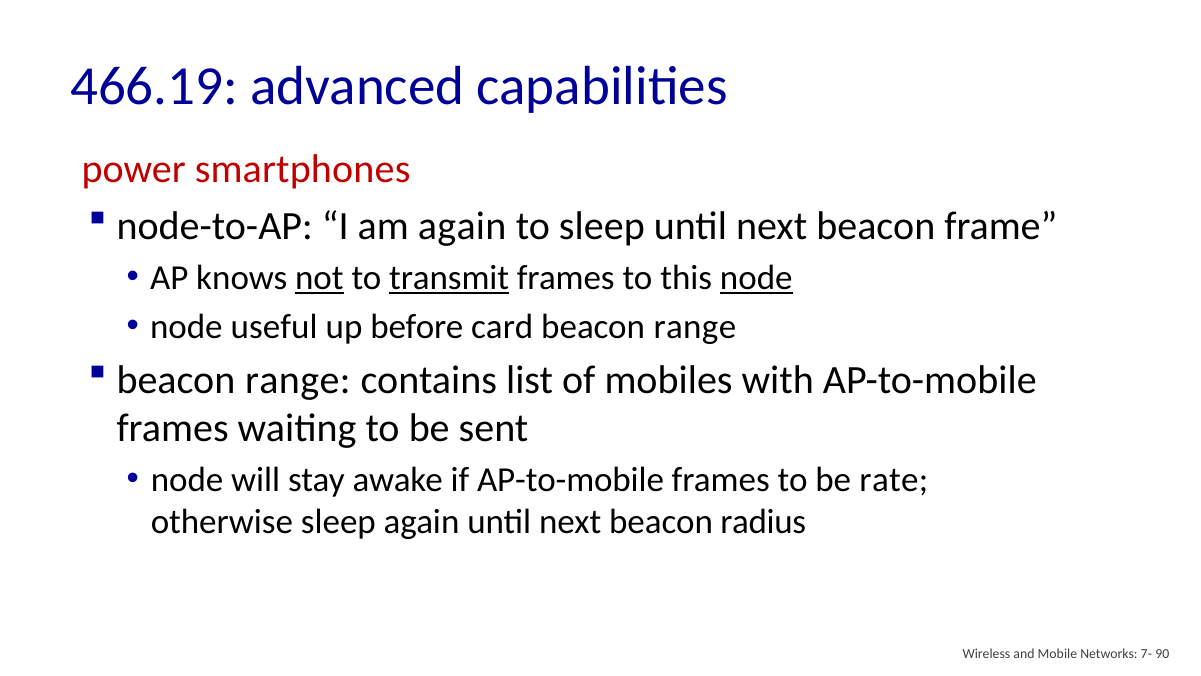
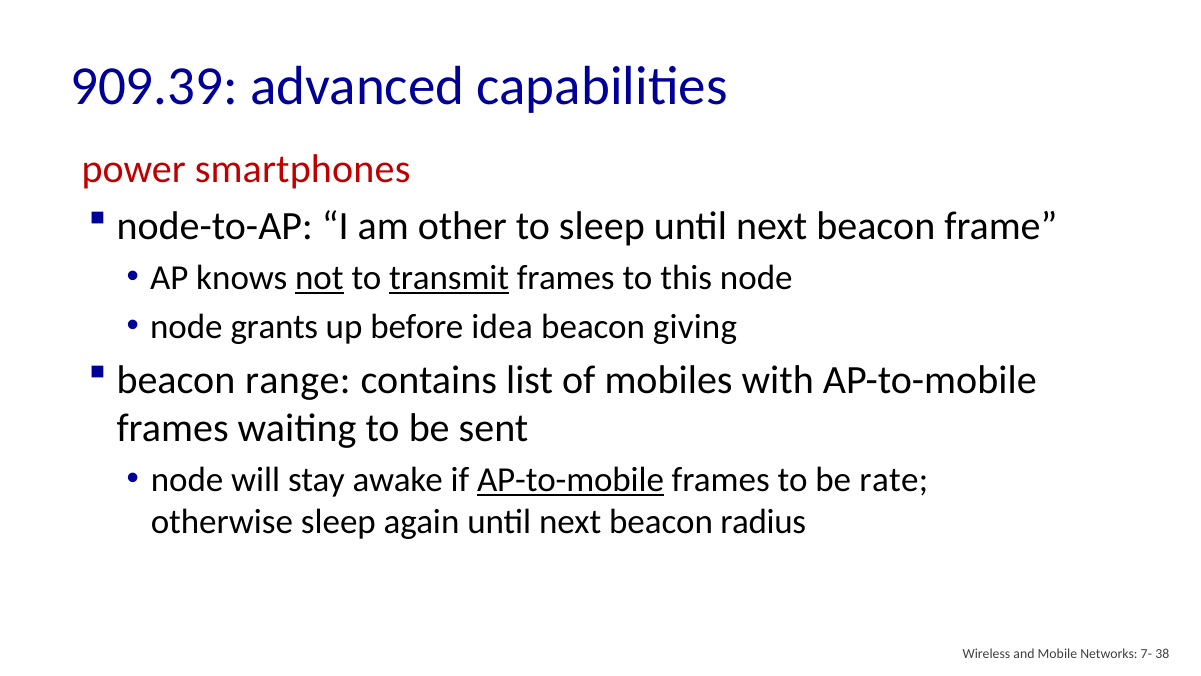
466.19: 466.19 -> 909.39
am again: again -> other
node at (756, 277) underline: present -> none
useful: useful -> grants
card: card -> idea
range at (695, 327): range -> giving
AP-to-mobile at (571, 480) underline: none -> present
90: 90 -> 38
